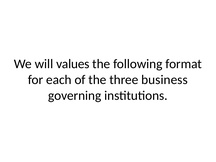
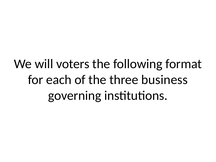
values: values -> voters
